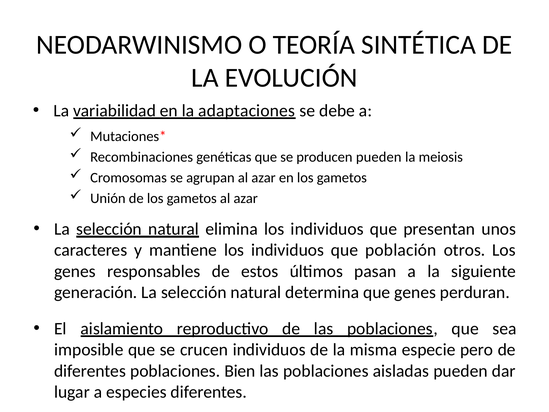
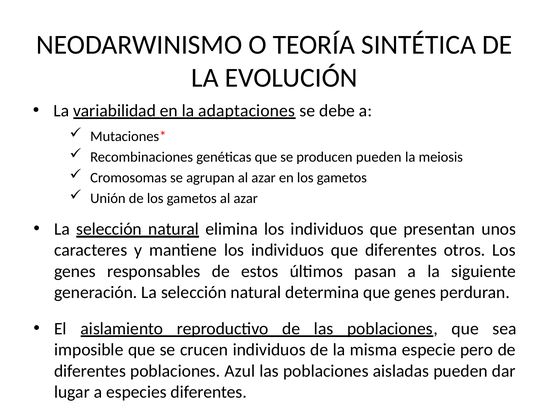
que población: población -> diferentes
Bien: Bien -> Azul
